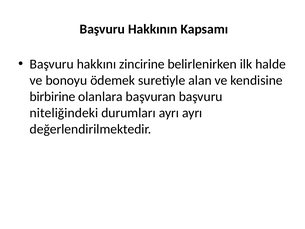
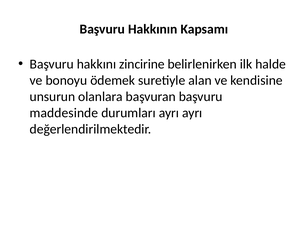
birbirine: birbirine -> unsurun
niteliğindeki: niteliğindeki -> maddesinde
